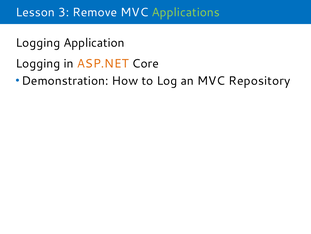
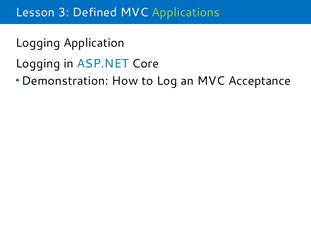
Remove: Remove -> Defined
ASP.NET colour: orange -> blue
Repository: Repository -> Acceptance
